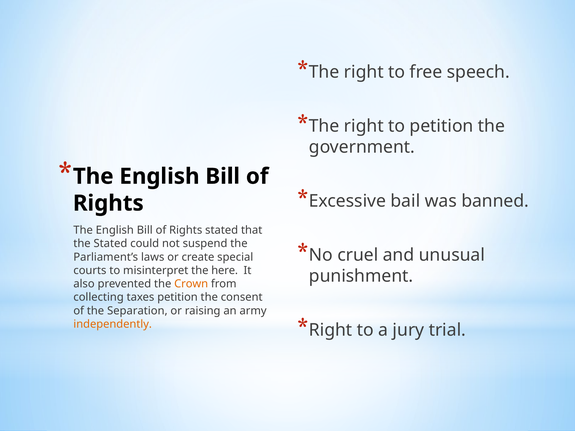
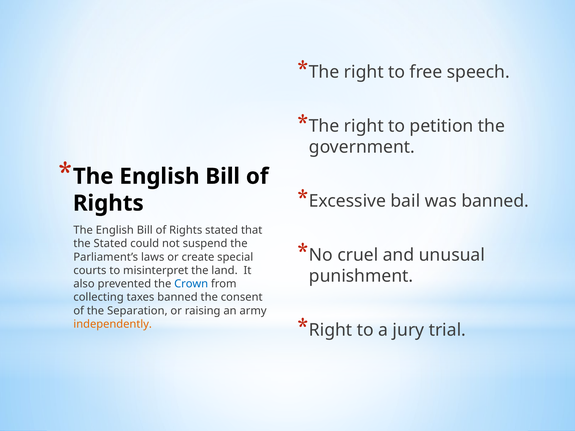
here: here -> land
Crown colour: orange -> blue
taxes petition: petition -> banned
